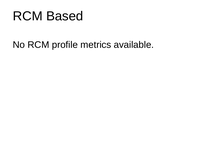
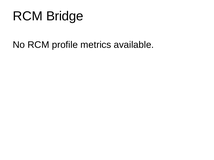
Based: Based -> Bridge
